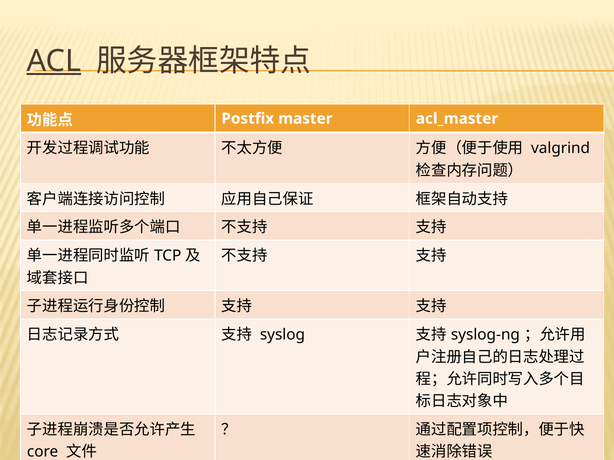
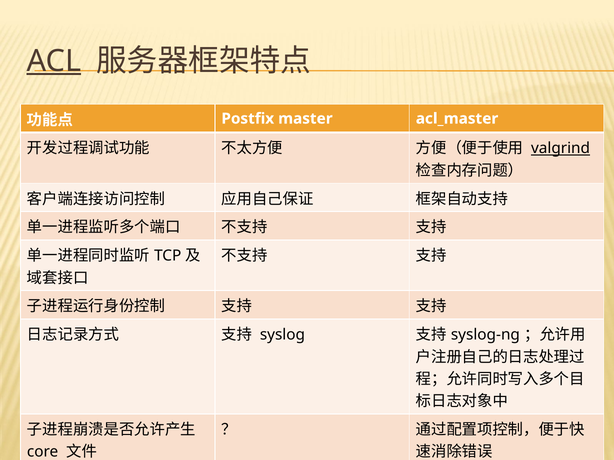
valgrind underline: none -> present
